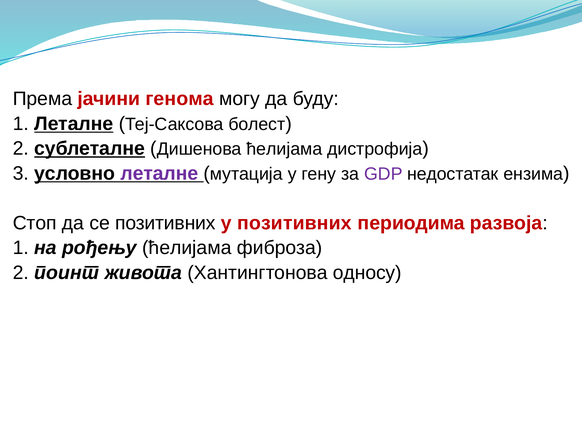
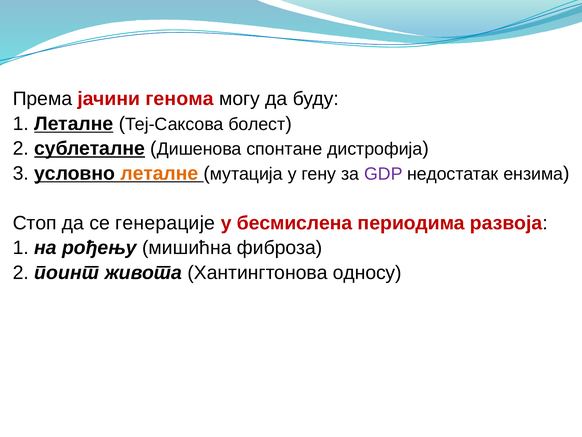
Дишенова ћелијама: ћелијама -> спонтане
леталне at (159, 173) colour: purple -> orange
се позитивних: позитивних -> генерације
у позитивних: позитивних -> бесмислена
рођењу ћелијама: ћелијама -> мишићна
